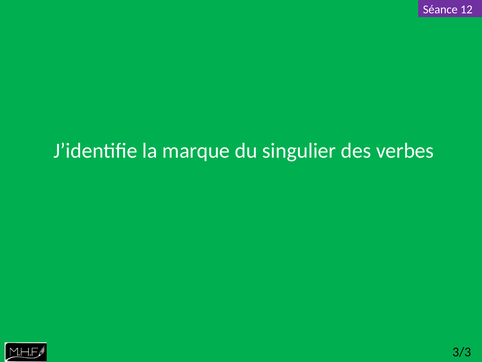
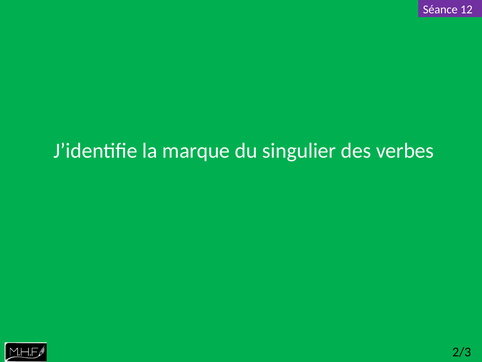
3/3: 3/3 -> 2/3
